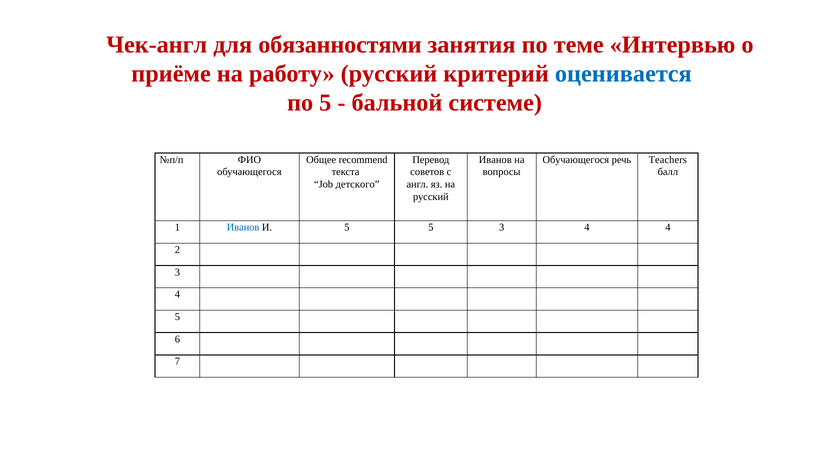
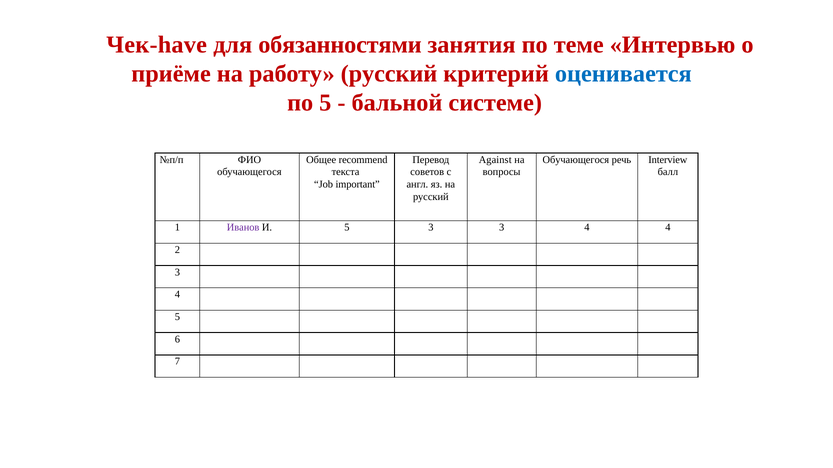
Чек-англ: Чек-англ -> Чек-have
Иванов at (495, 160): Иванов -> Against
Teachers: Teachers -> Interview
детского: детского -> important
Иванов at (243, 228) colour: blue -> purple
5 5: 5 -> 3
